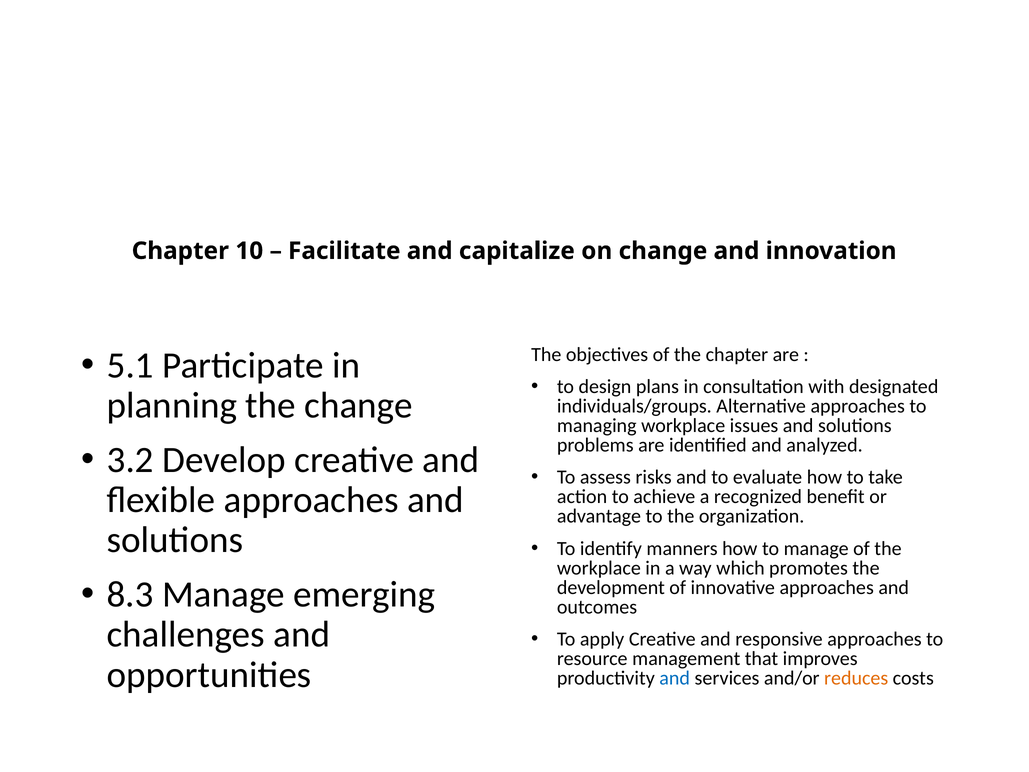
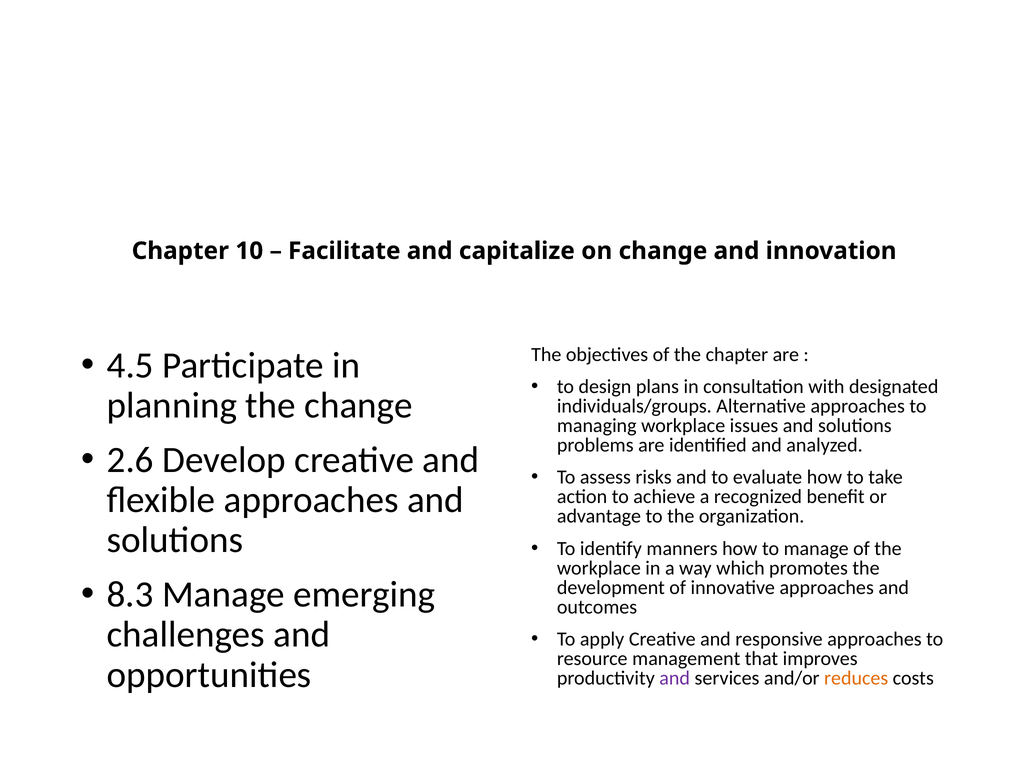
5.1: 5.1 -> 4.5
3.2: 3.2 -> 2.6
and at (675, 678) colour: blue -> purple
